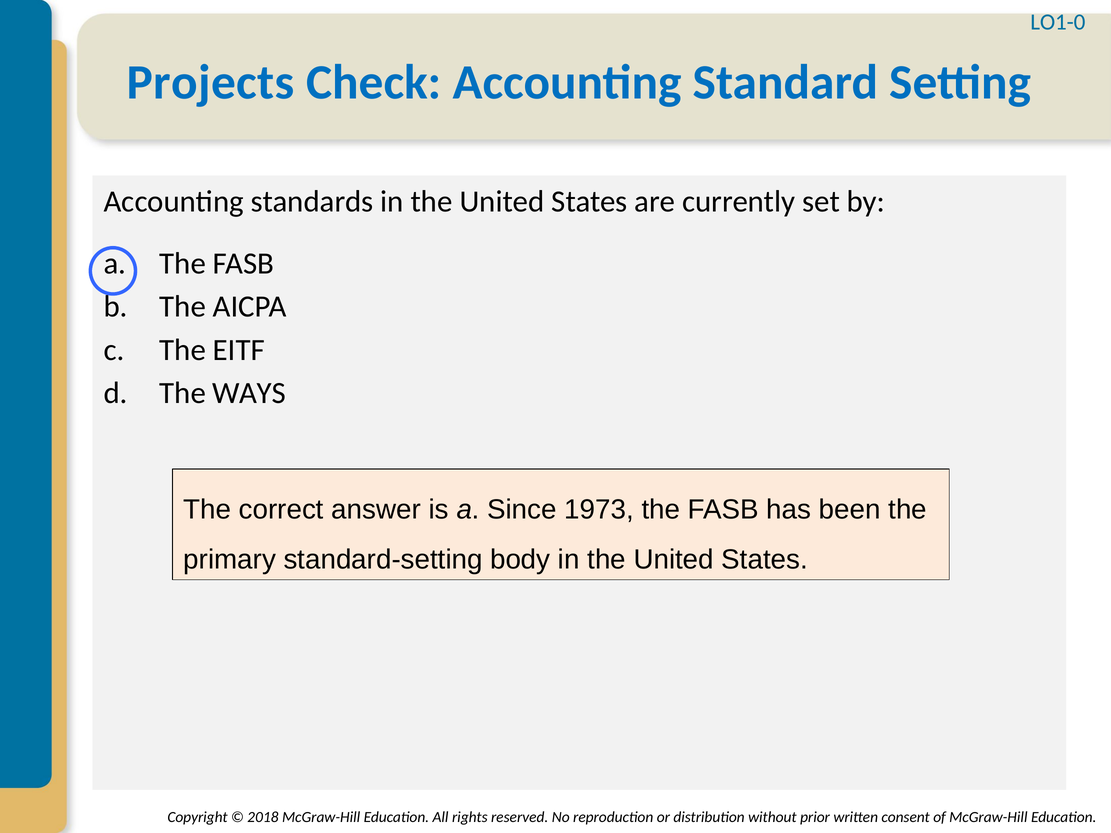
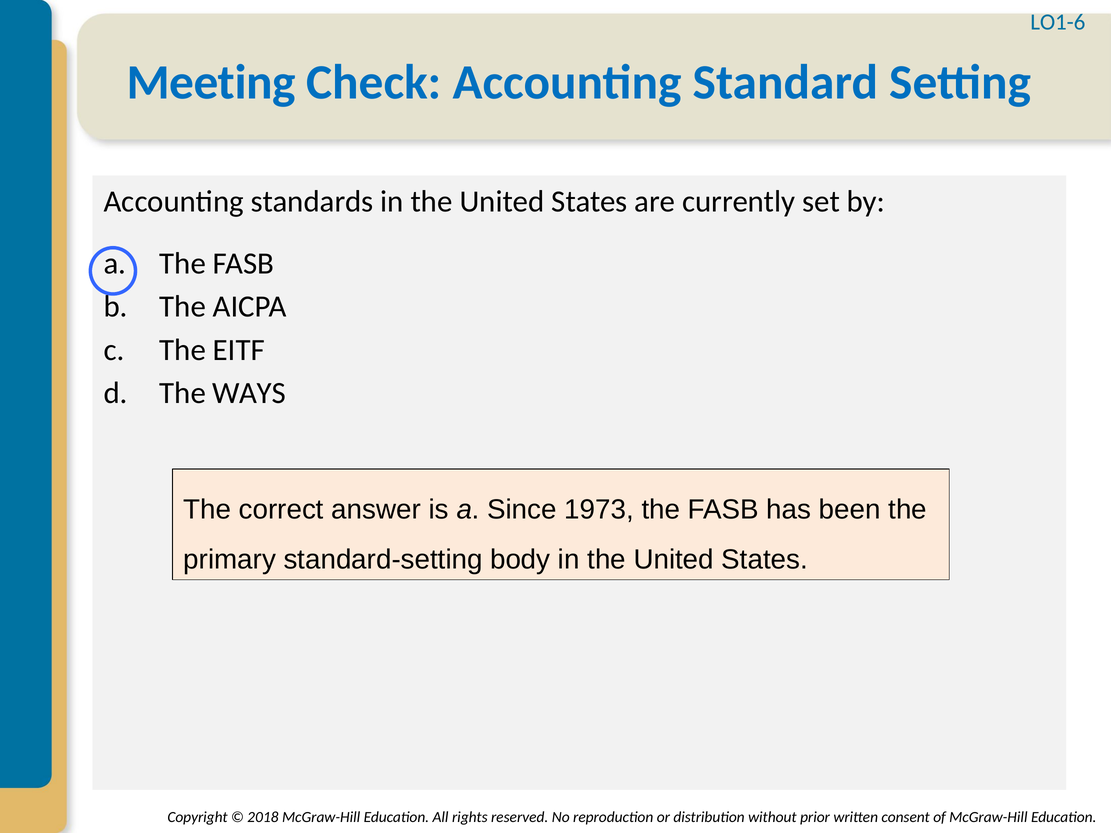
LO1-0: LO1-0 -> LO1-6
Projects: Projects -> Meeting
